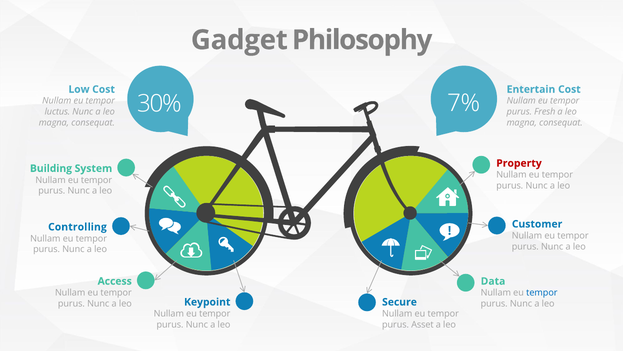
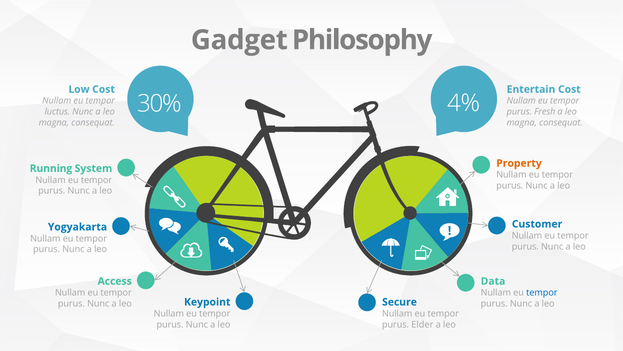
7%: 7% -> 4%
Property colour: red -> orange
Building: Building -> Running
Controlling: Controlling -> Yogyakarta
Asset: Asset -> Elder
